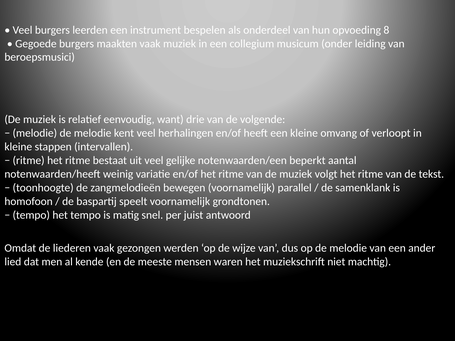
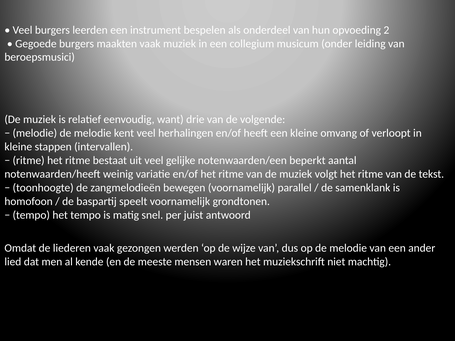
8: 8 -> 2
